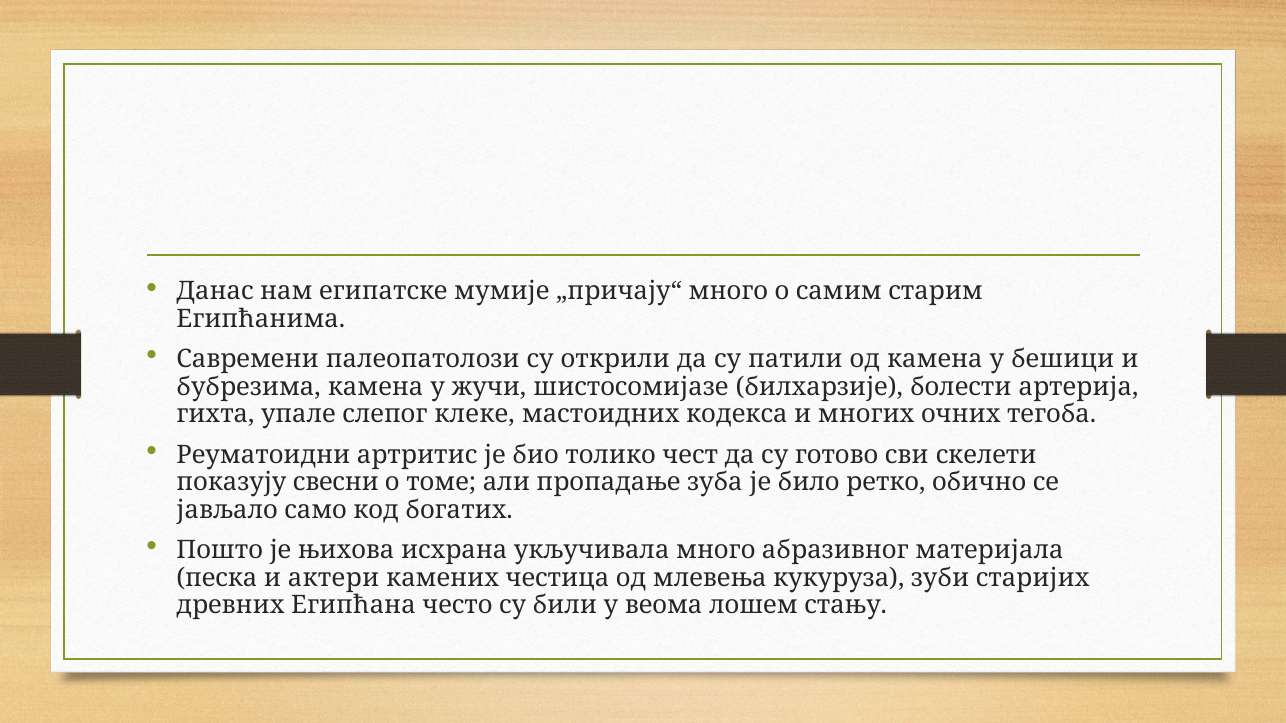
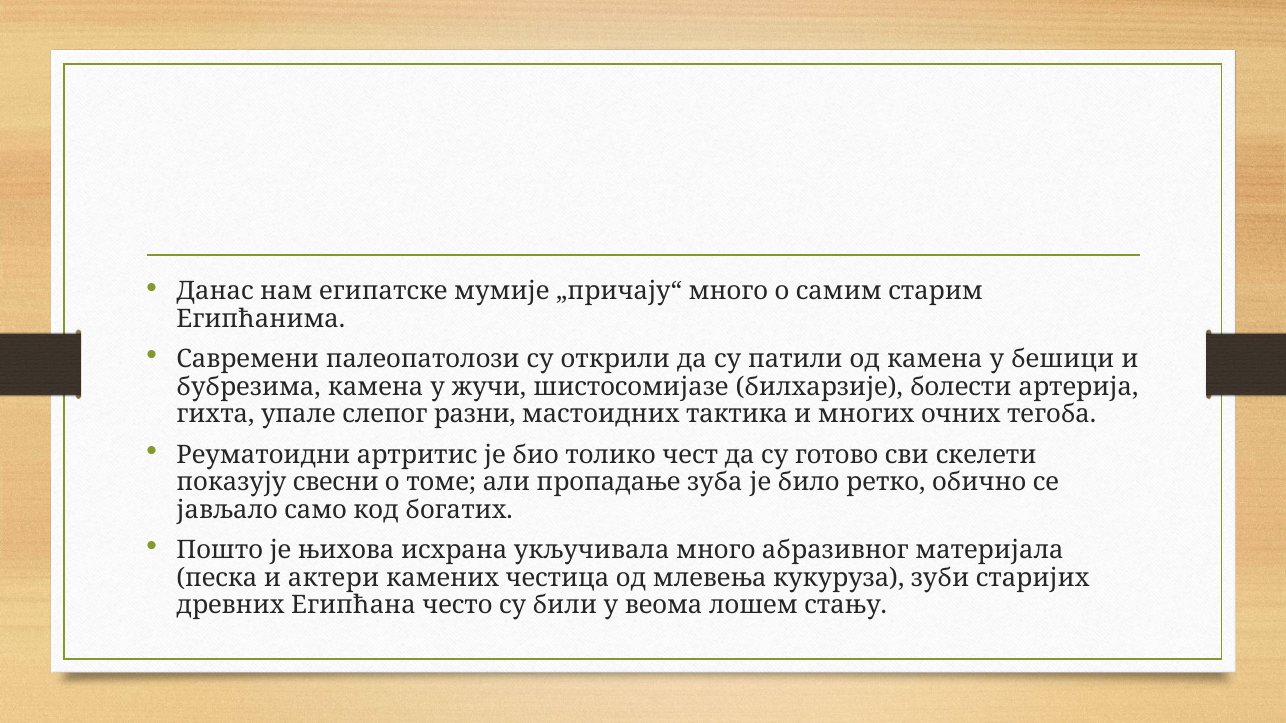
клеке: клеке -> разни
кодекса: кодекса -> тактика
